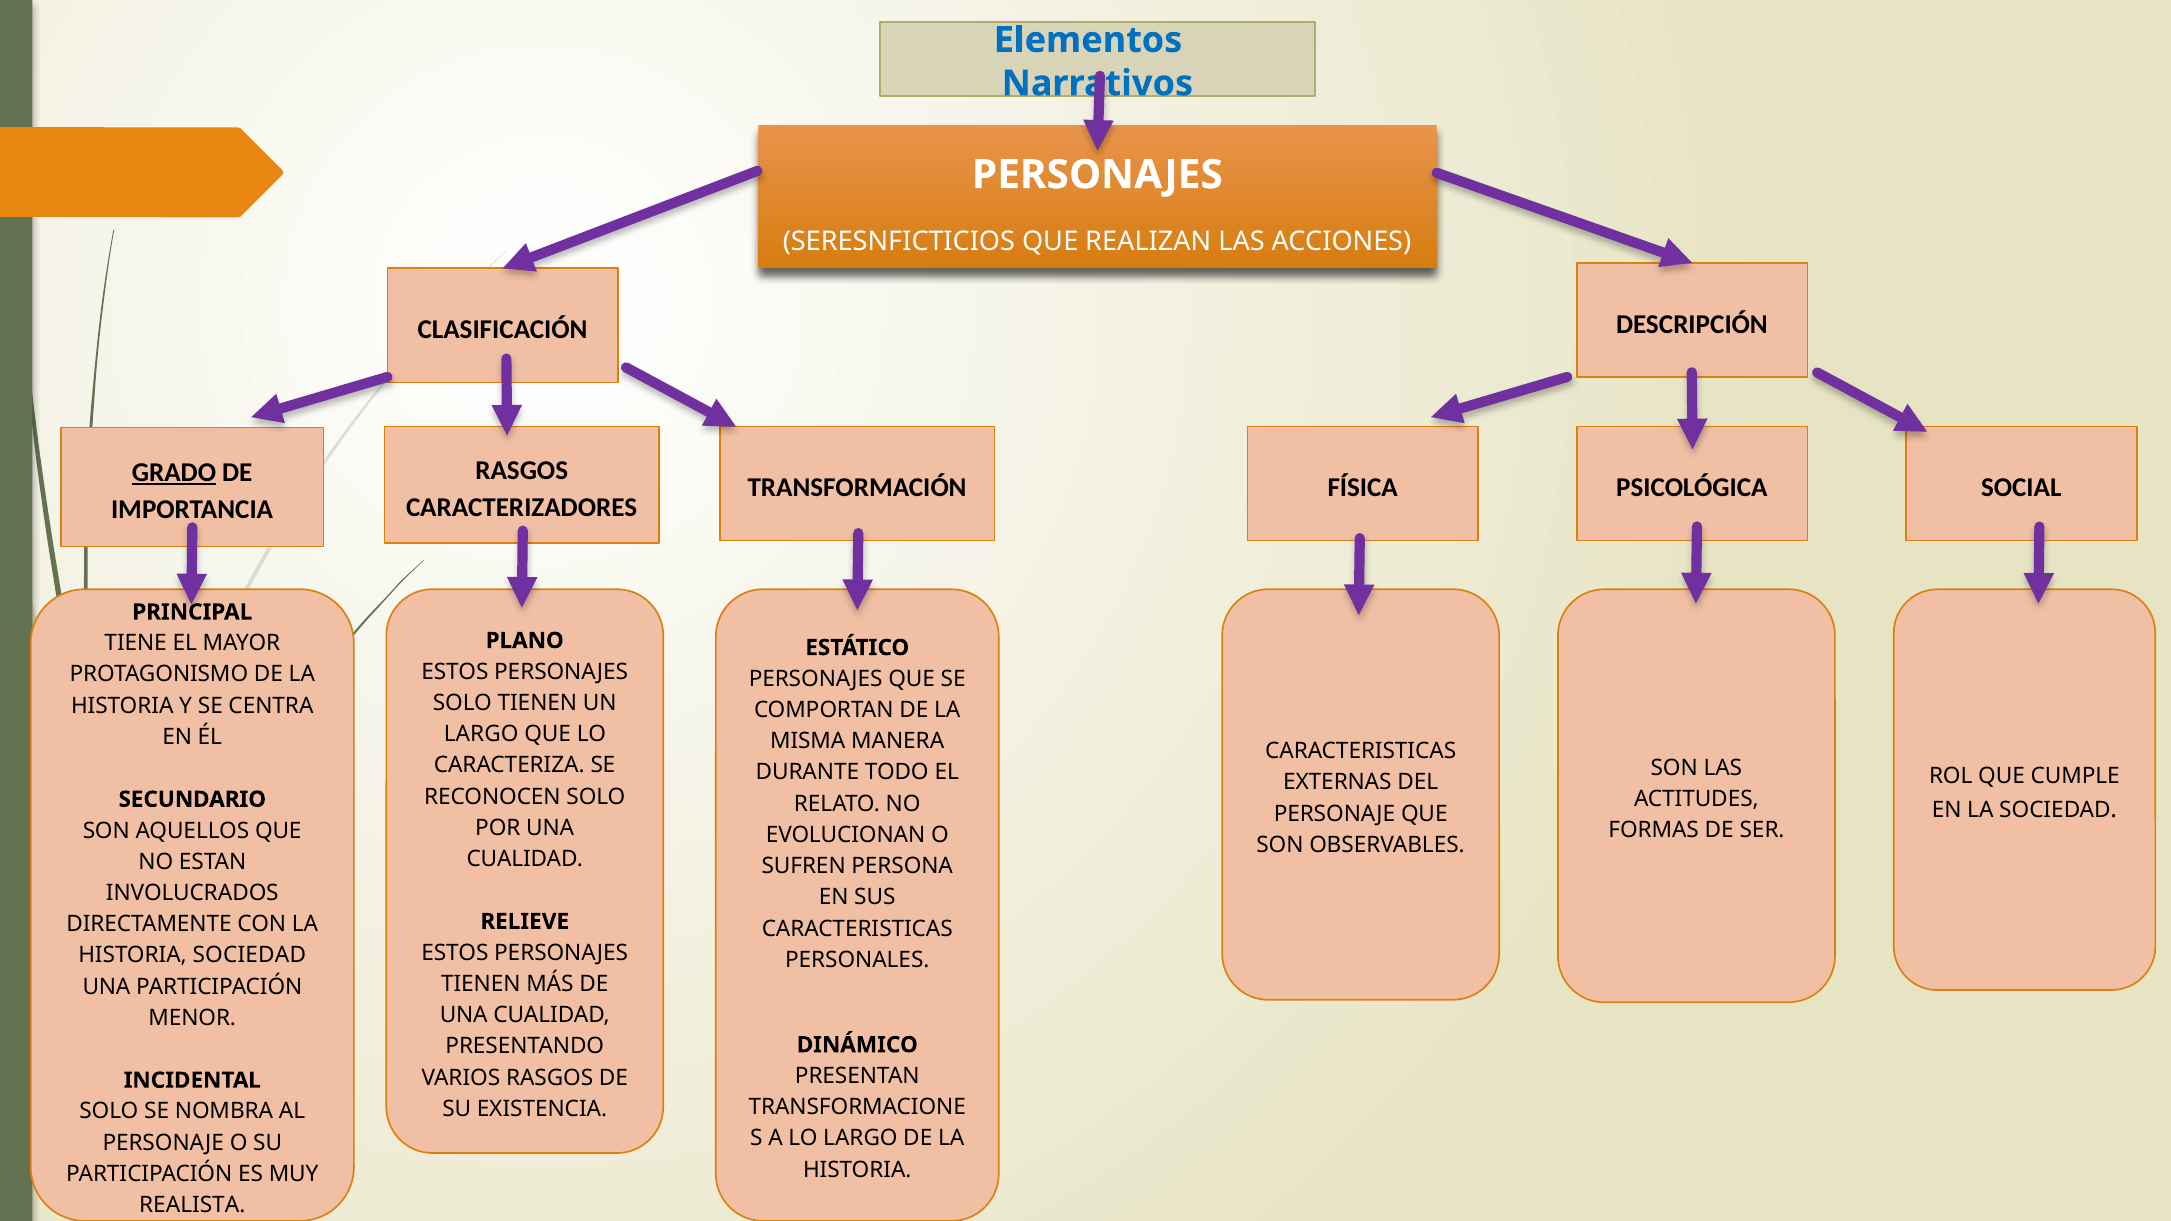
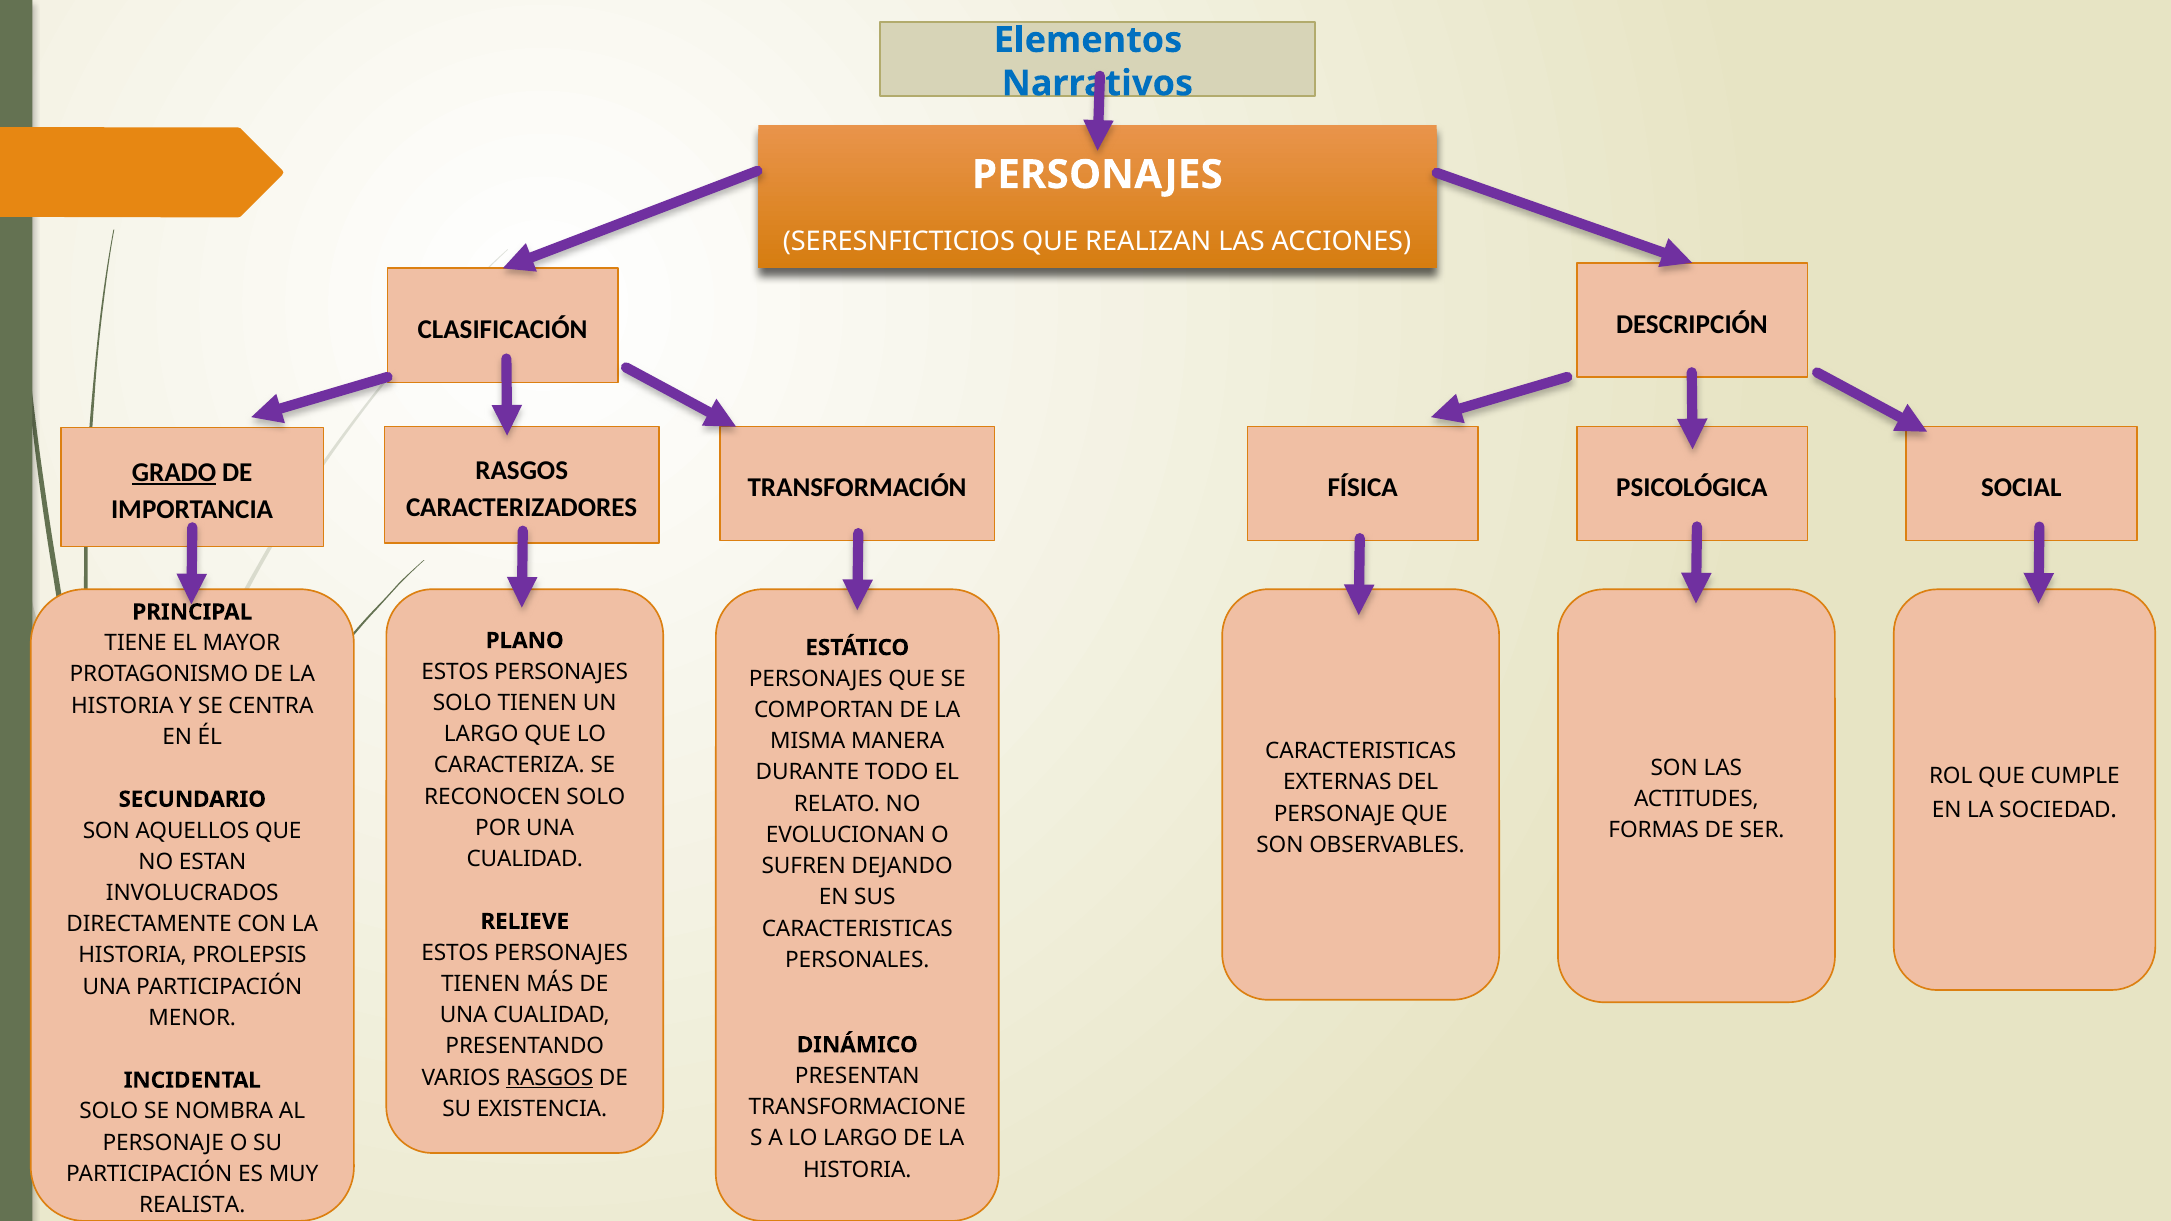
PERSONA: PERSONA -> DEJANDO
HISTORIA SOCIEDAD: SOCIEDAD -> PROLEPSIS
RASGOS at (550, 1078) underline: none -> present
